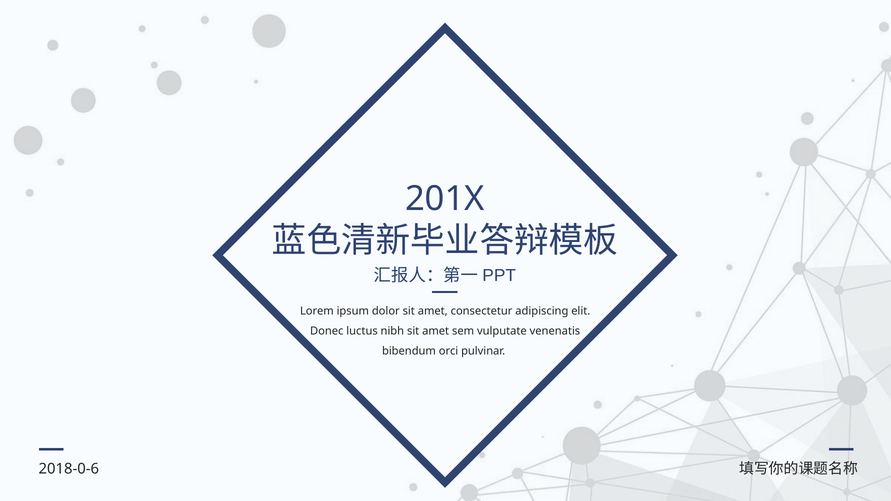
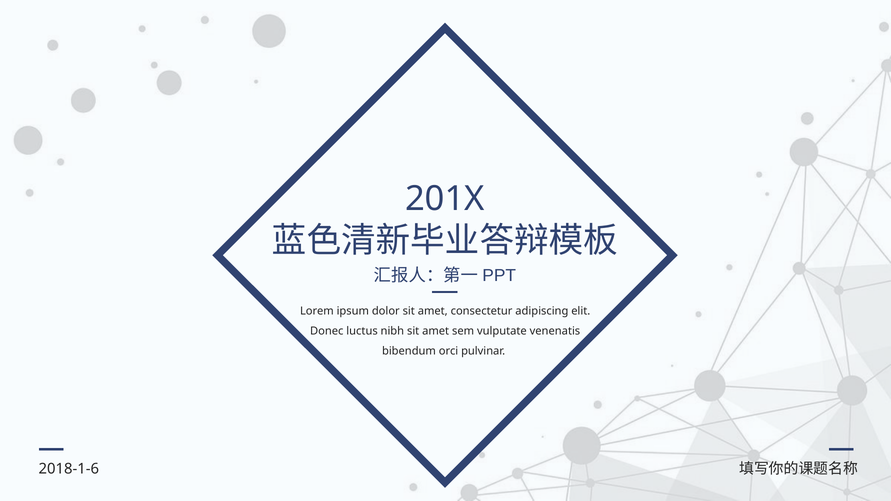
2018-0-6: 2018-0-6 -> 2018-1-6
